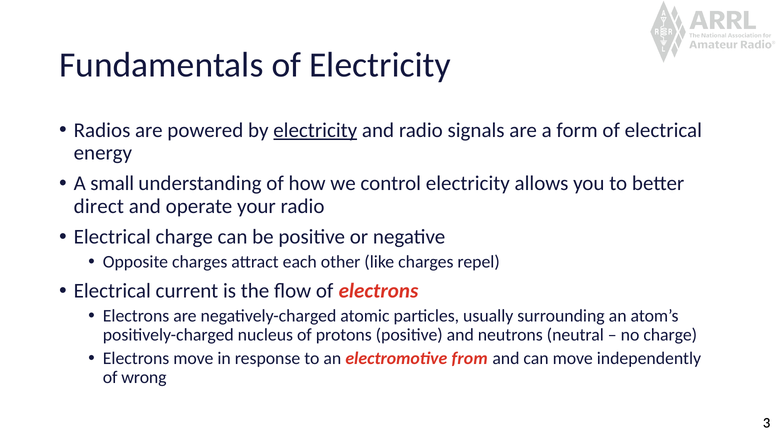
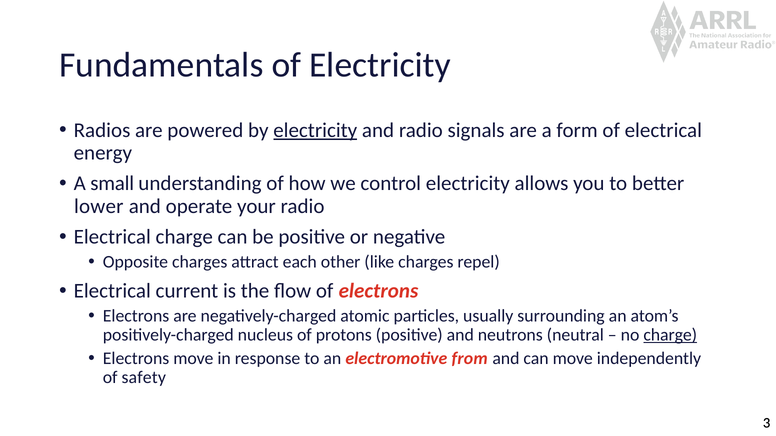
direct: direct -> lower
charge at (670, 335) underline: none -> present
wrong: wrong -> safety
